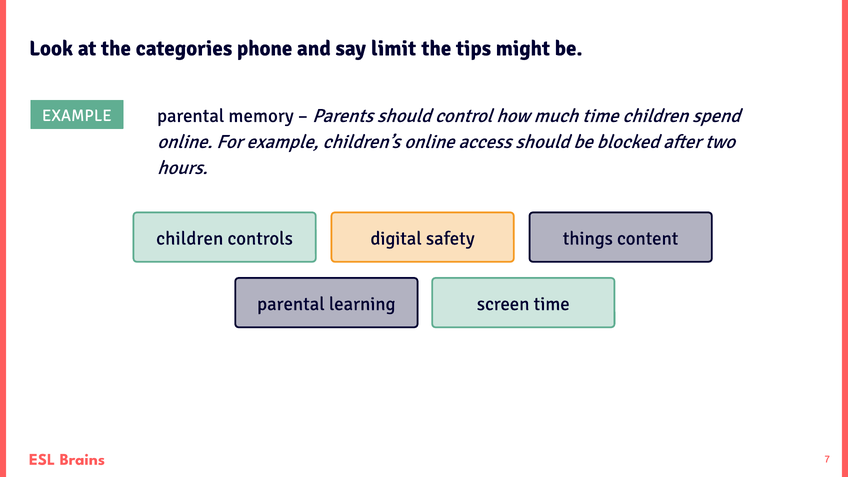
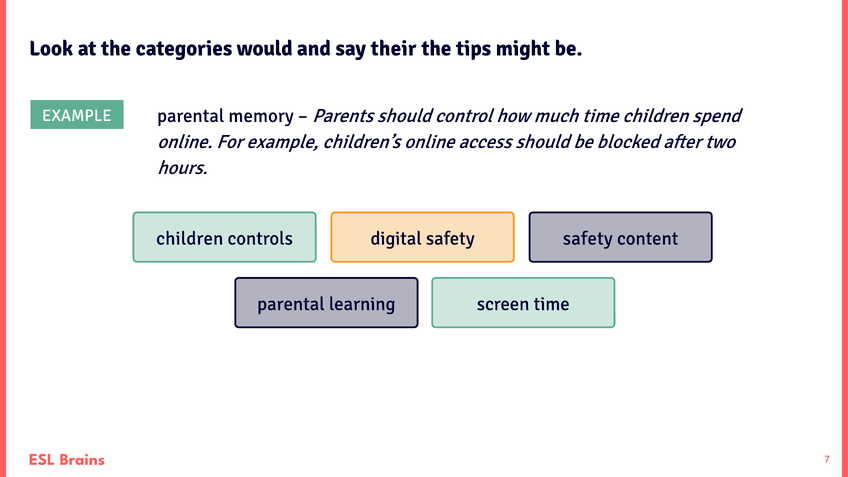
phone: phone -> would
limit: limit -> their
safety things: things -> safety
